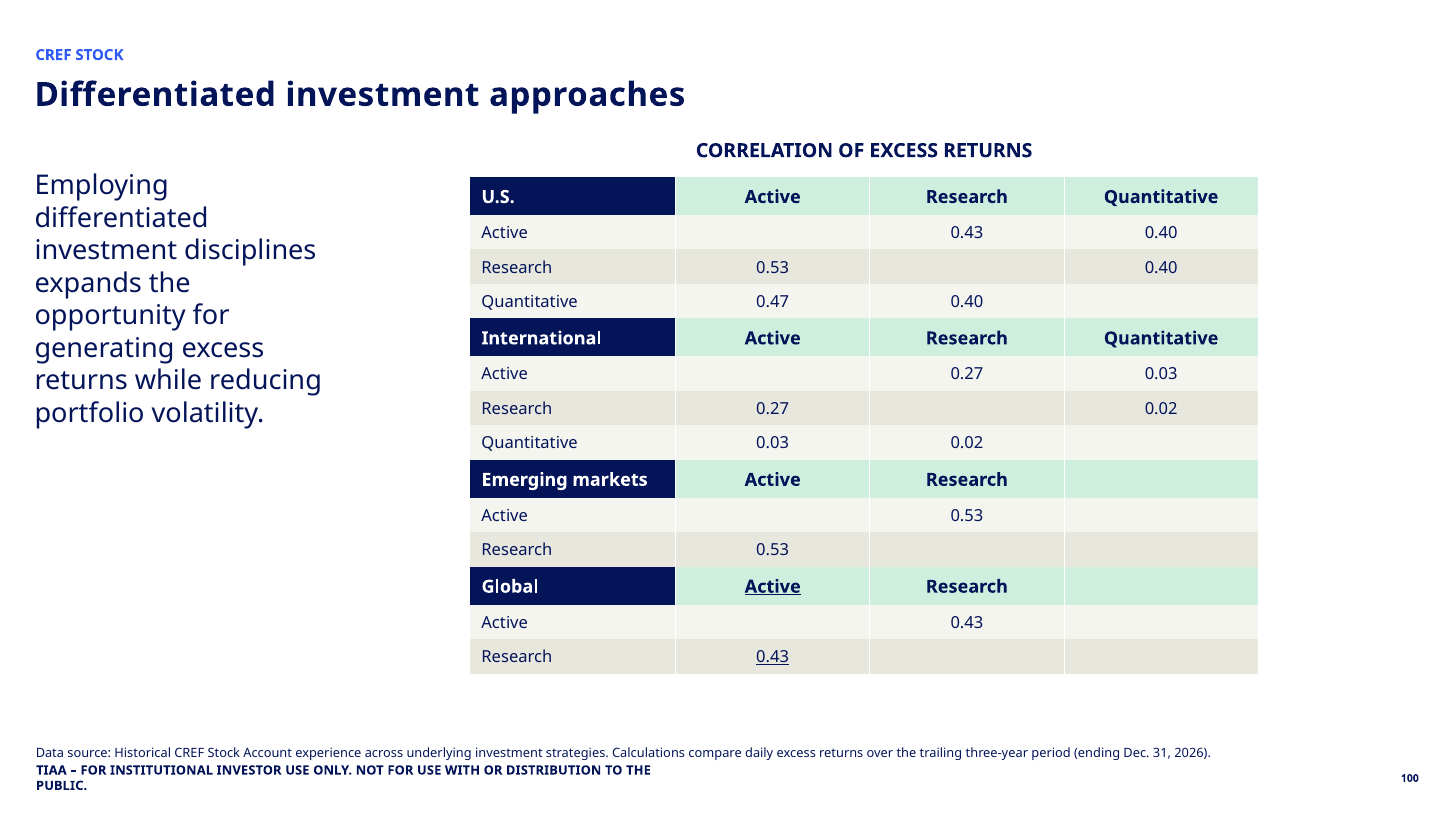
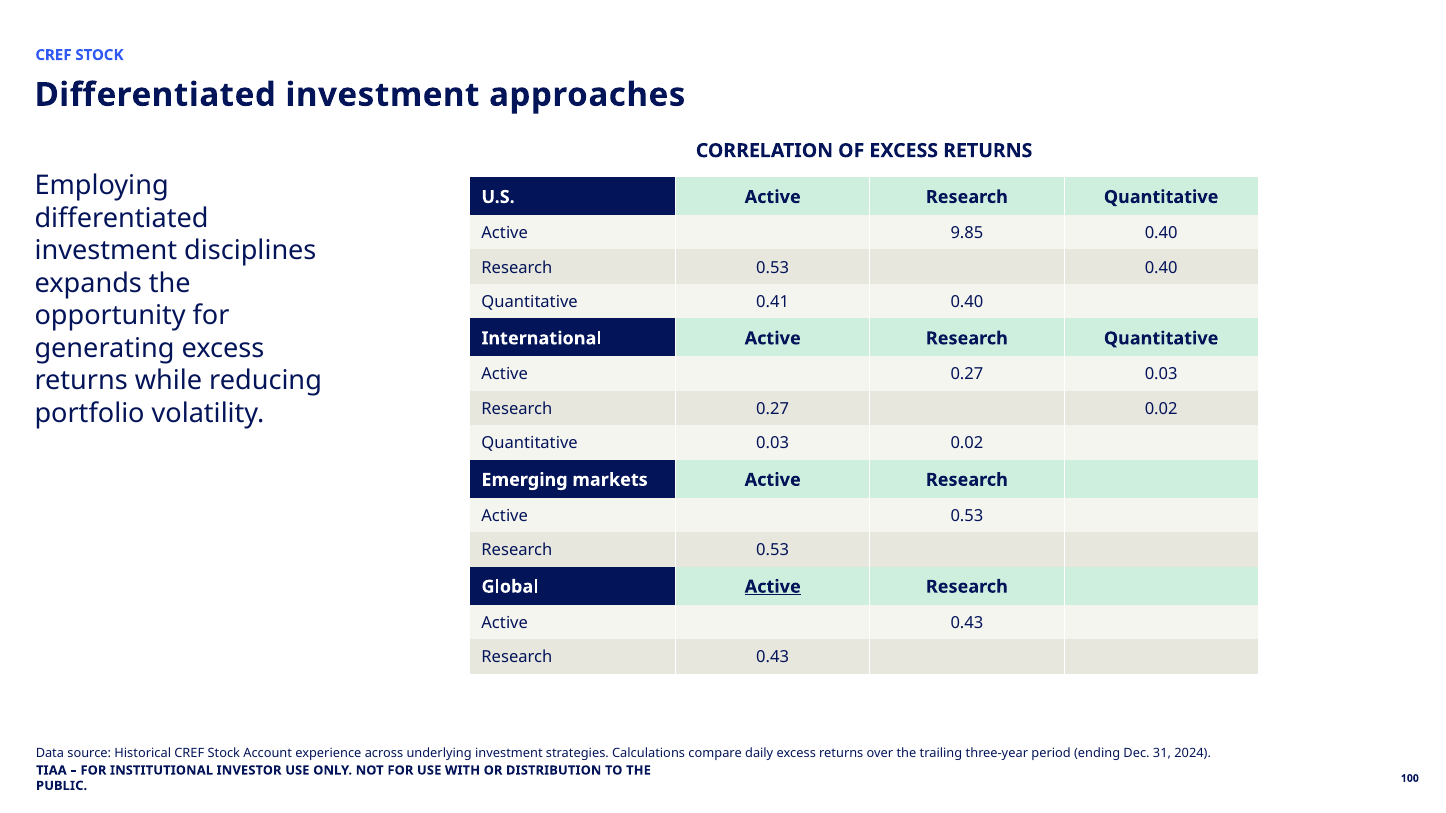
0.43 at (967, 233): 0.43 -> 9.85
0.47: 0.47 -> 0.41
0.43 at (773, 658) underline: present -> none
2026: 2026 -> 2024
